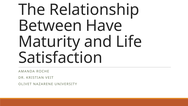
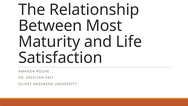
Have: Have -> Most
